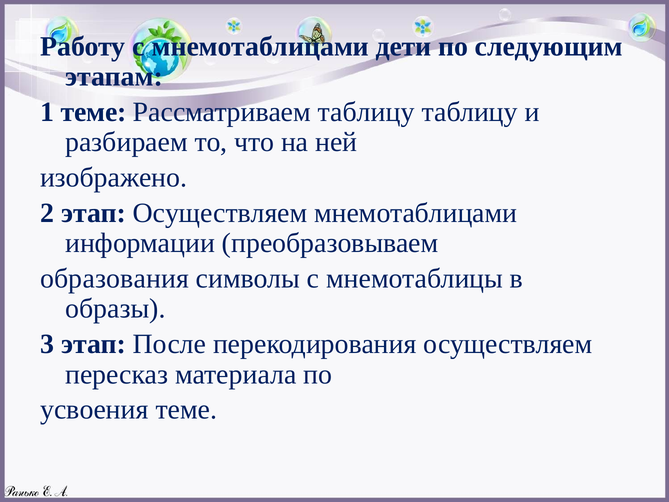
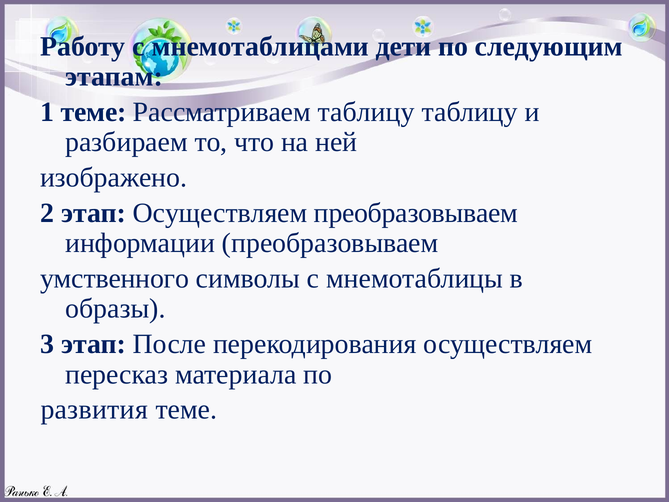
Осуществляем мнемотаблицами: мнемотаблицами -> преобразовываем
образования: образования -> умственного
усвоения: усвоения -> развития
